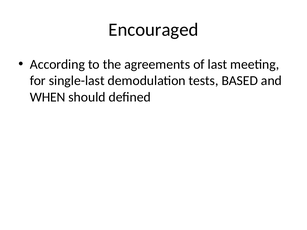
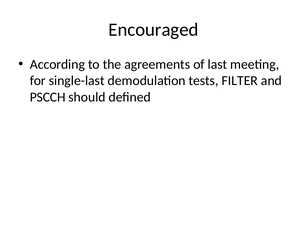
BASED: BASED -> FILTER
WHEN: WHEN -> PSCCH
